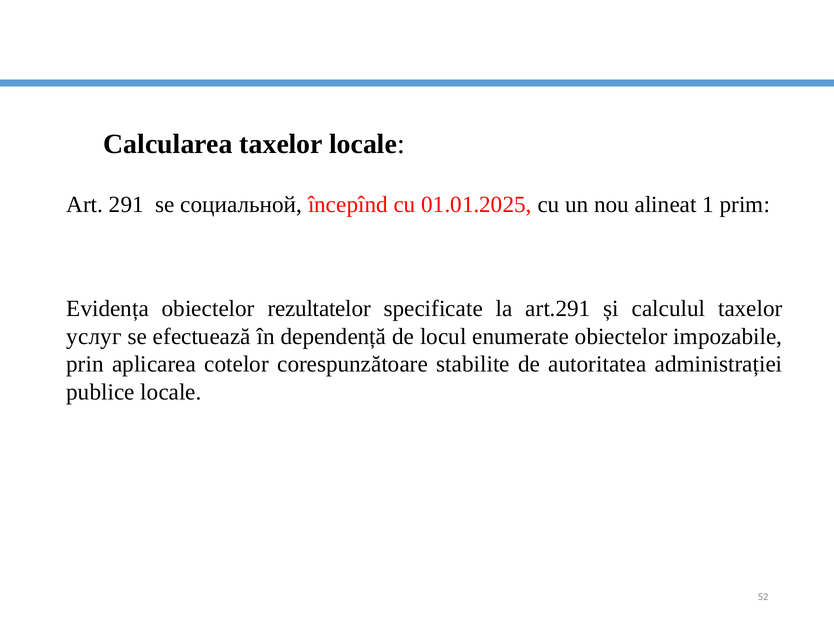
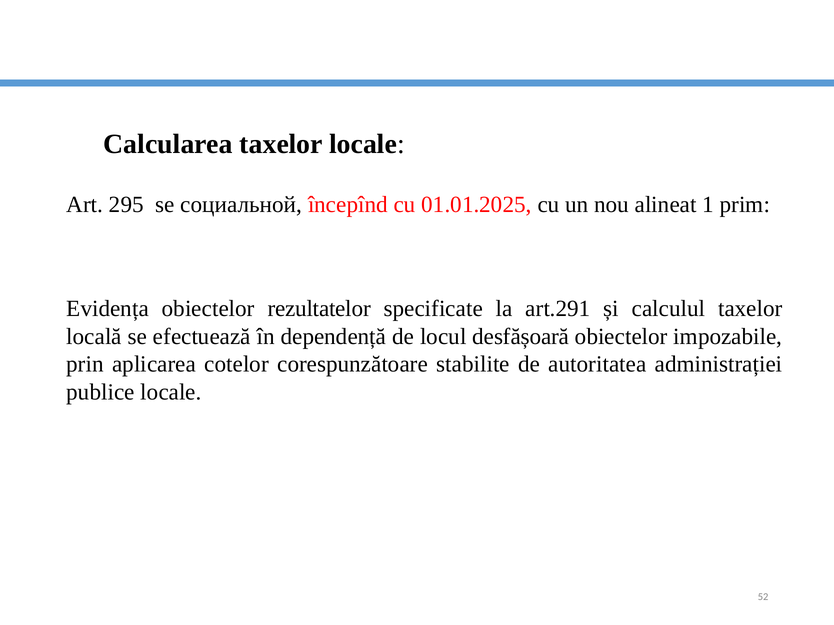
291: 291 -> 295
услуг: услуг -> locală
enumerate: enumerate -> desfășoară
